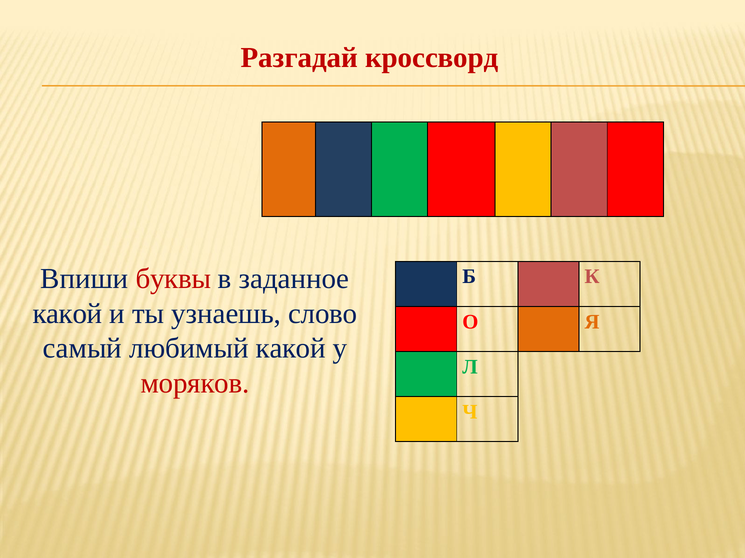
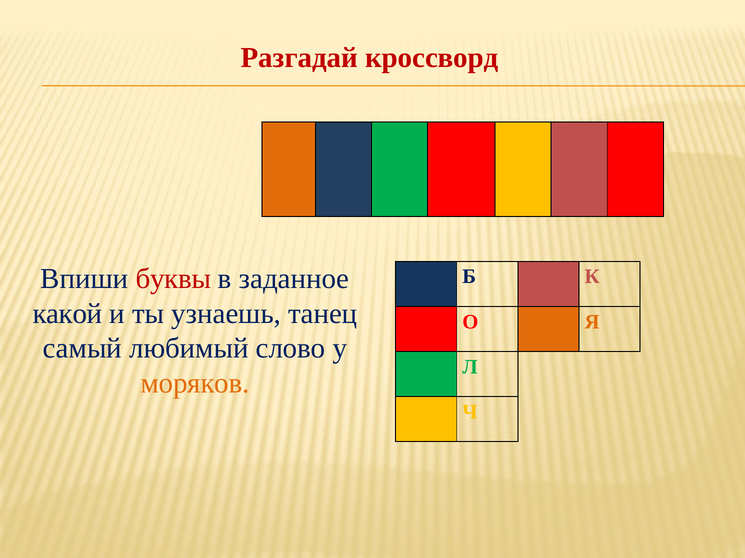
слово: слово -> танец
любимый какой: какой -> слово
моряков colour: red -> orange
